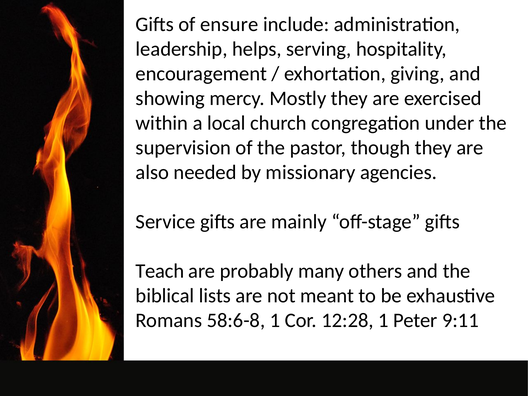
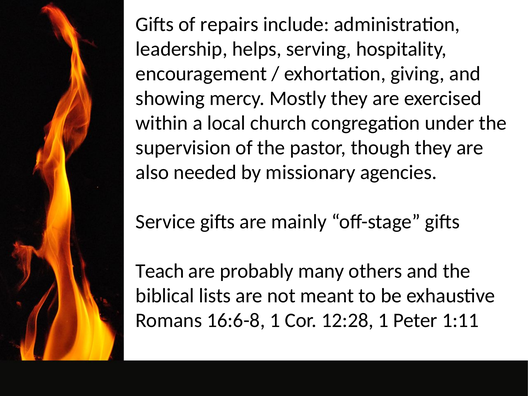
ensure: ensure -> repairs
58:6-8: 58:6-8 -> 16:6-8
9:11: 9:11 -> 1:11
